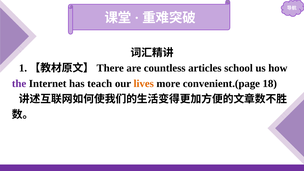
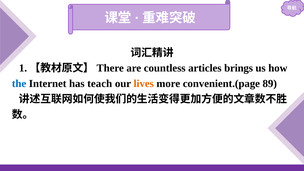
school: school -> brings
the colour: purple -> blue
18: 18 -> 89
